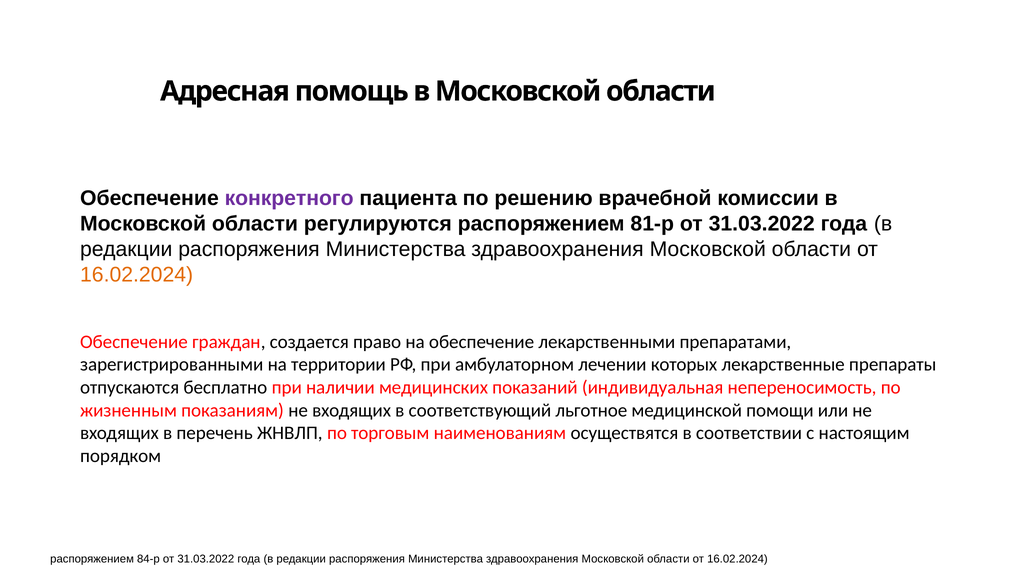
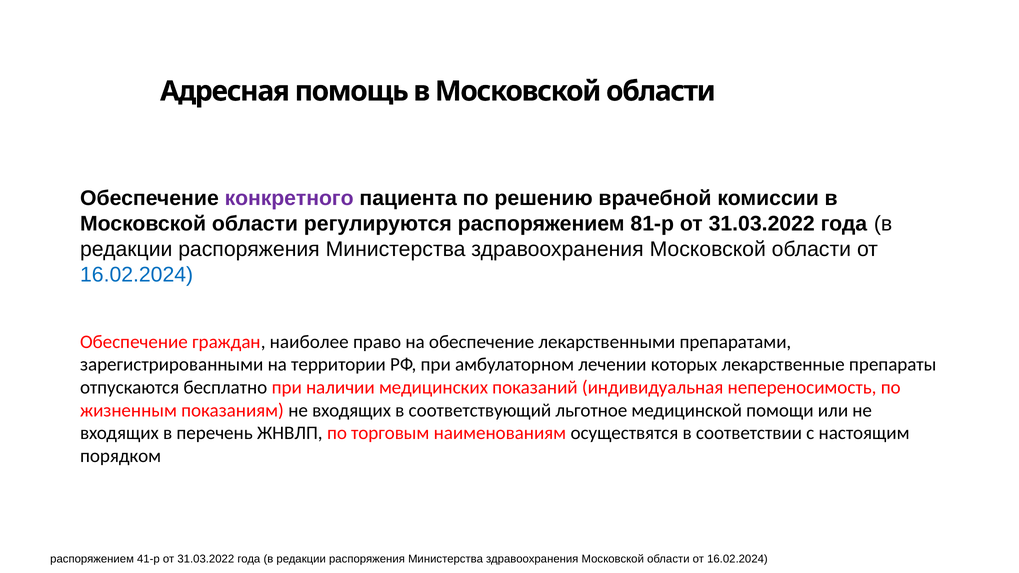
16.02.2024 at (137, 275) colour: orange -> blue
создается: создается -> наиболее
84-р: 84-р -> 41-р
